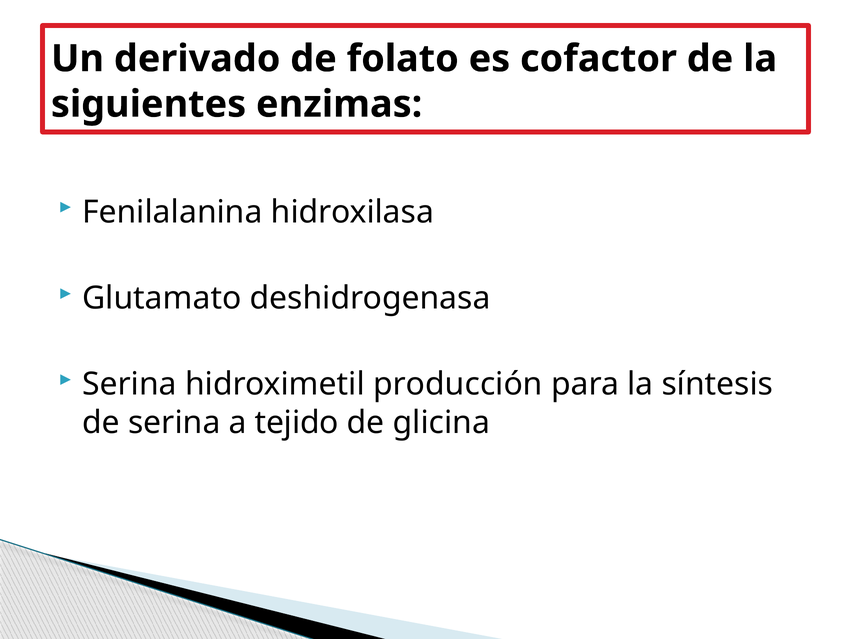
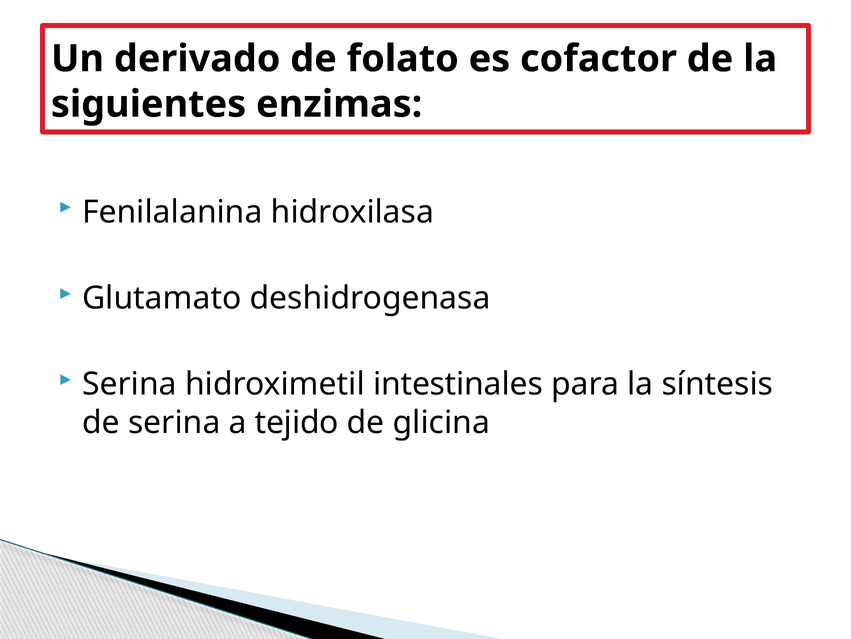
producción: producción -> intestinales
